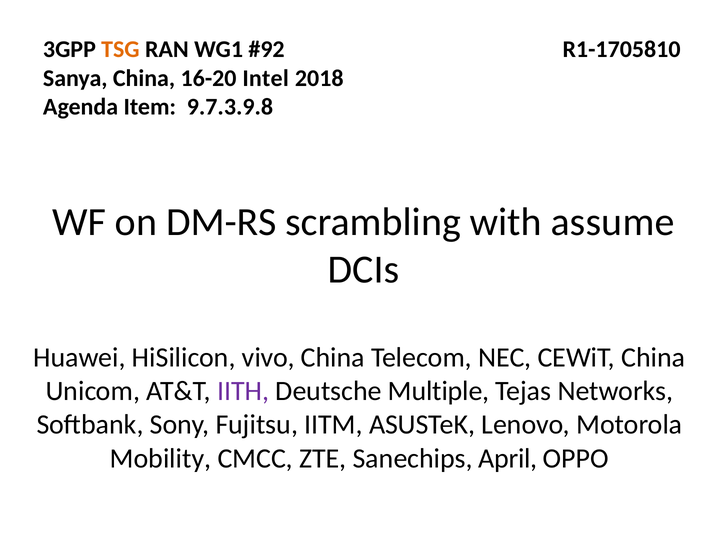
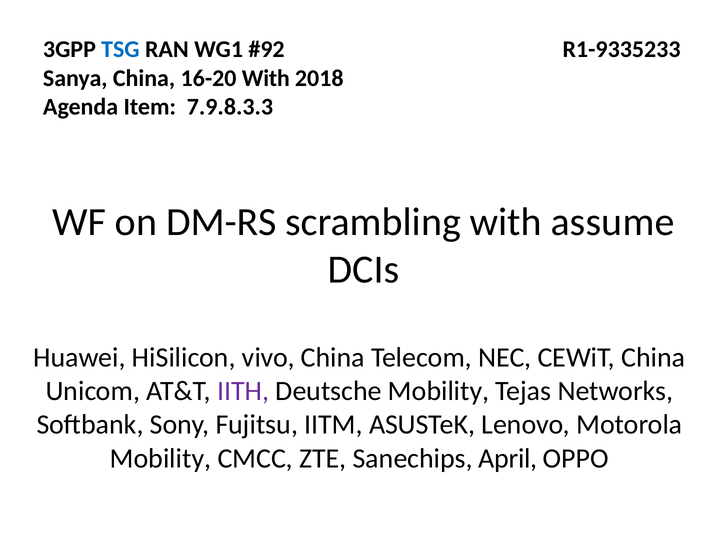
TSG colour: orange -> blue
R1-1705810: R1-1705810 -> R1-9335233
16-20 Intel: Intel -> With
9.7.3.9.8: 9.7.3.9.8 -> 7.9.8.3.3
Deutsche Multiple: Multiple -> Mobility
